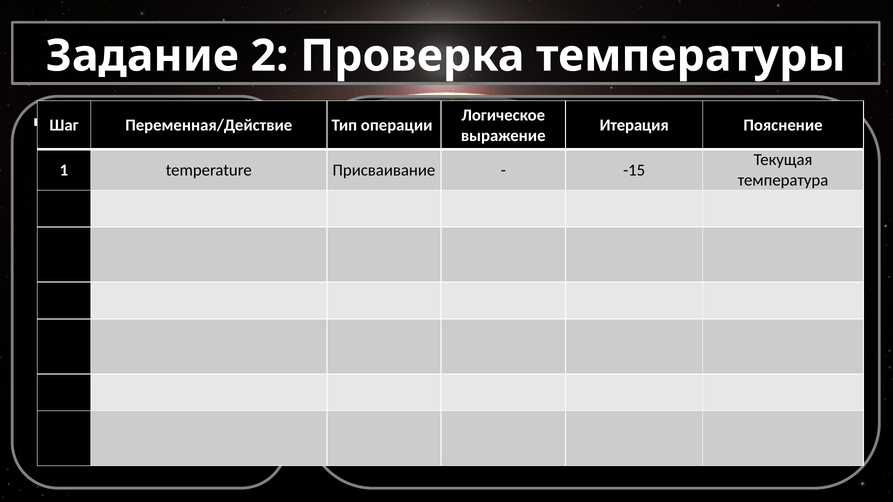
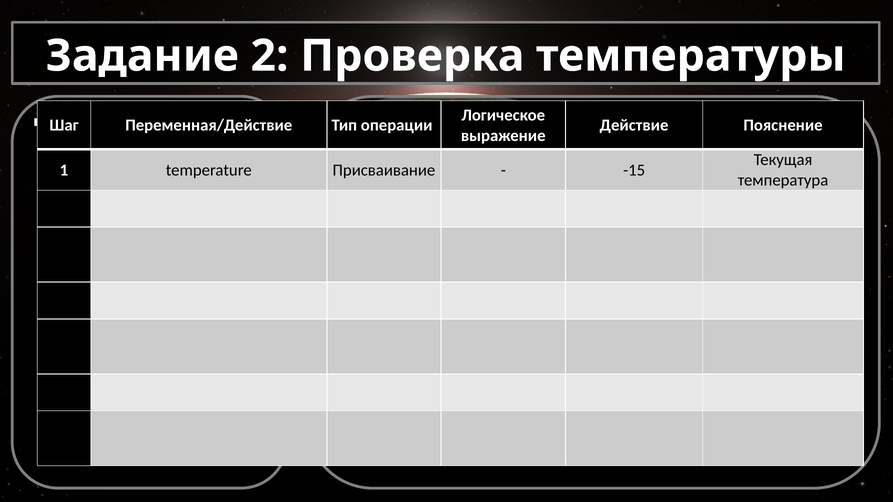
Итерация: Итерация -> Действие
